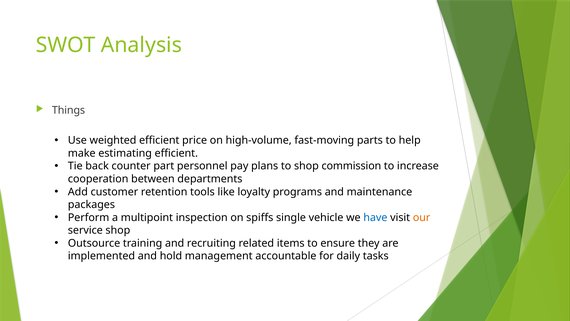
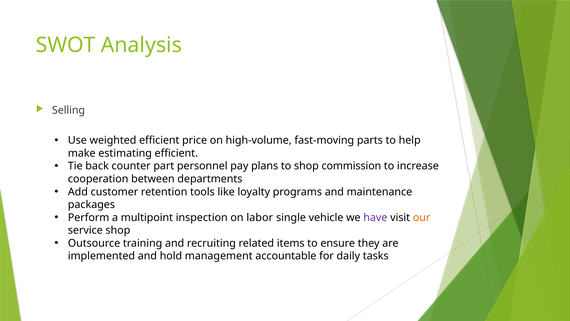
Things: Things -> Selling
spiffs: spiffs -> labor
have colour: blue -> purple
